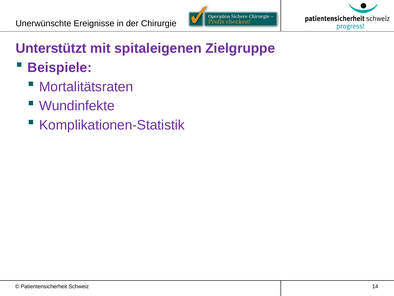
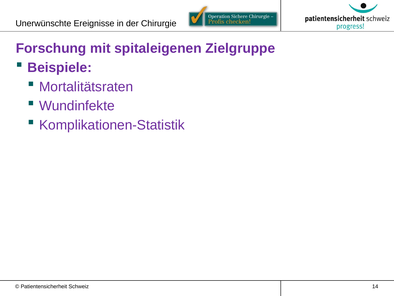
Unterstützt: Unterstützt -> Forschung
